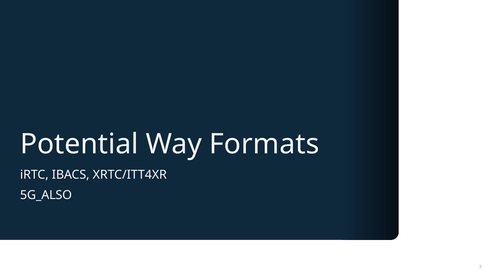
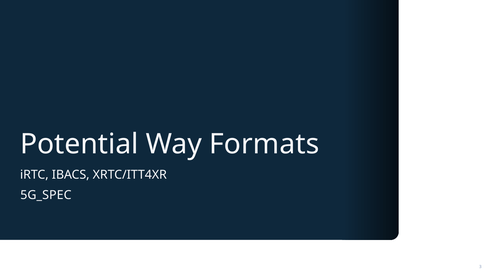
5G_ALSO: 5G_ALSO -> 5G_SPEC
